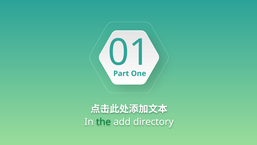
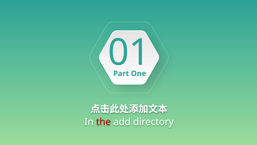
the colour: green -> red
